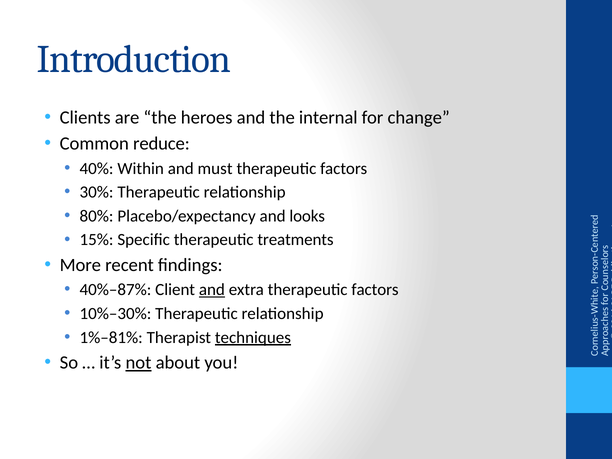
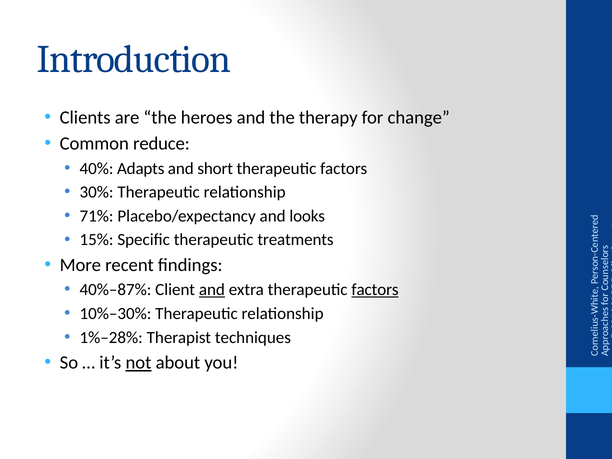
internal: internal -> therapy
Within: Within -> Adapts
must: must -> short
80%: 80% -> 71%
factors at (375, 290) underline: none -> present
1%–81%: 1%–81% -> 1%–28%
techniques underline: present -> none
